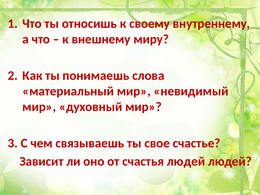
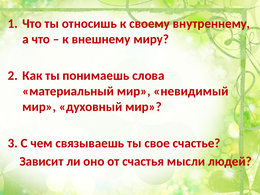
счастья людей: людей -> мысли
